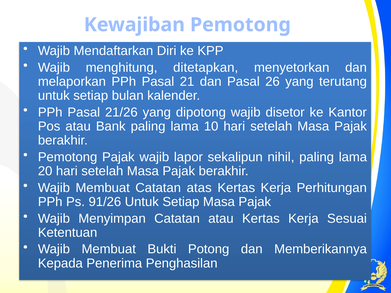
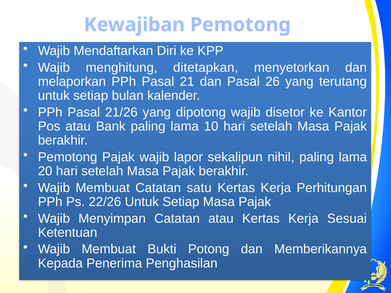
atas: atas -> satu
91/26: 91/26 -> 22/26
